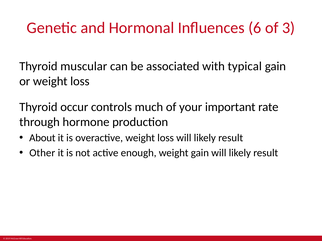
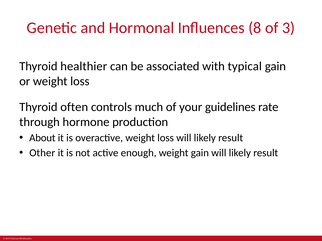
6: 6 -> 8
muscular: muscular -> healthier
occur: occur -> often
important: important -> guidelines
